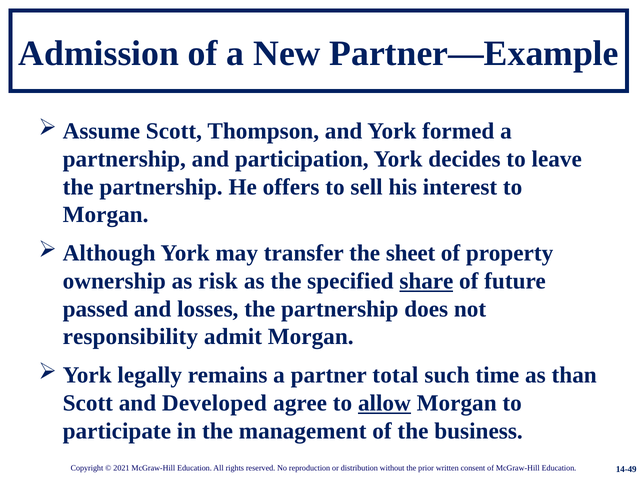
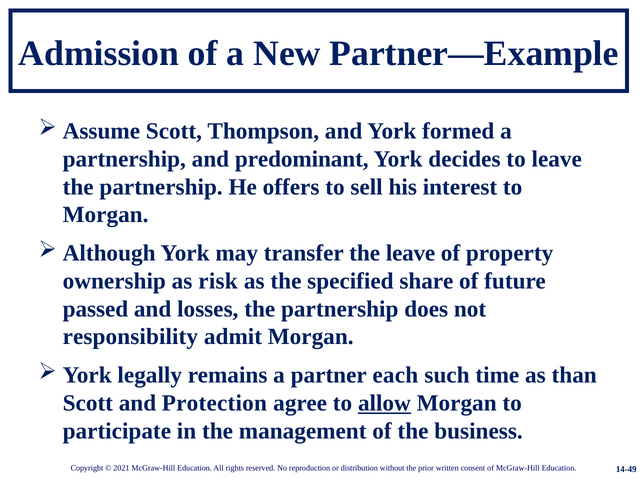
participation: participation -> predominant
the sheet: sheet -> leave
share underline: present -> none
total: total -> each
Developed: Developed -> Protection
